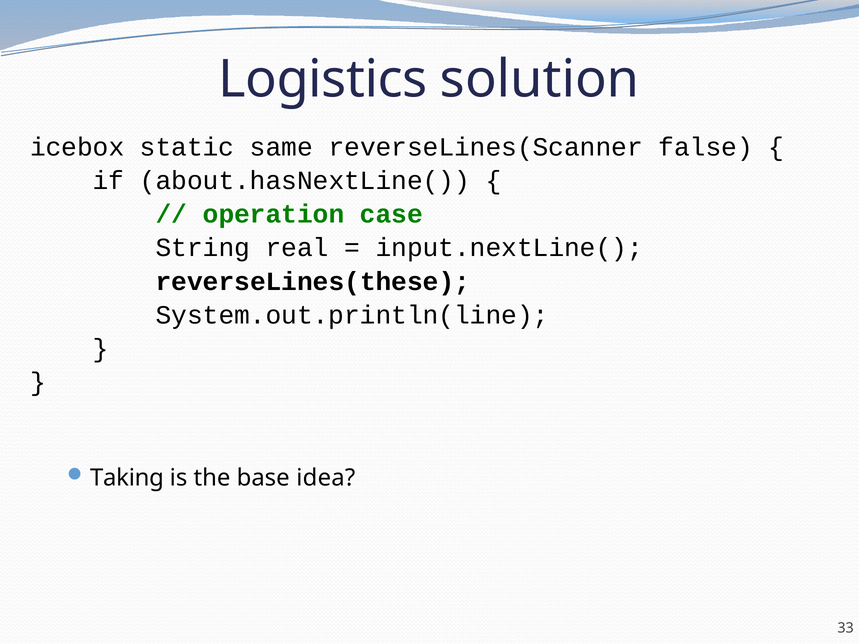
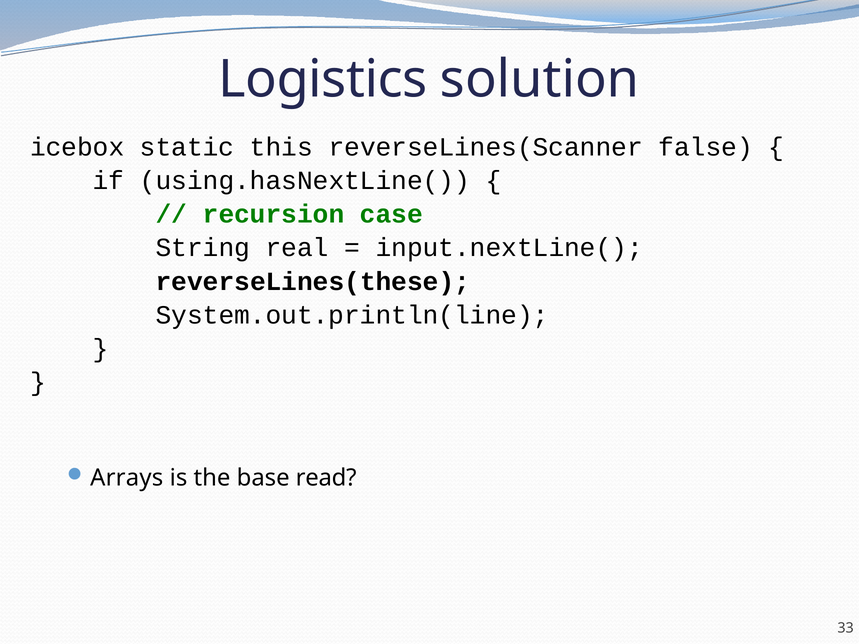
same: same -> this
about.hasNextLine(: about.hasNextLine( -> using.hasNextLine(
operation: operation -> recursion
Taking: Taking -> Arrays
idea: idea -> read
